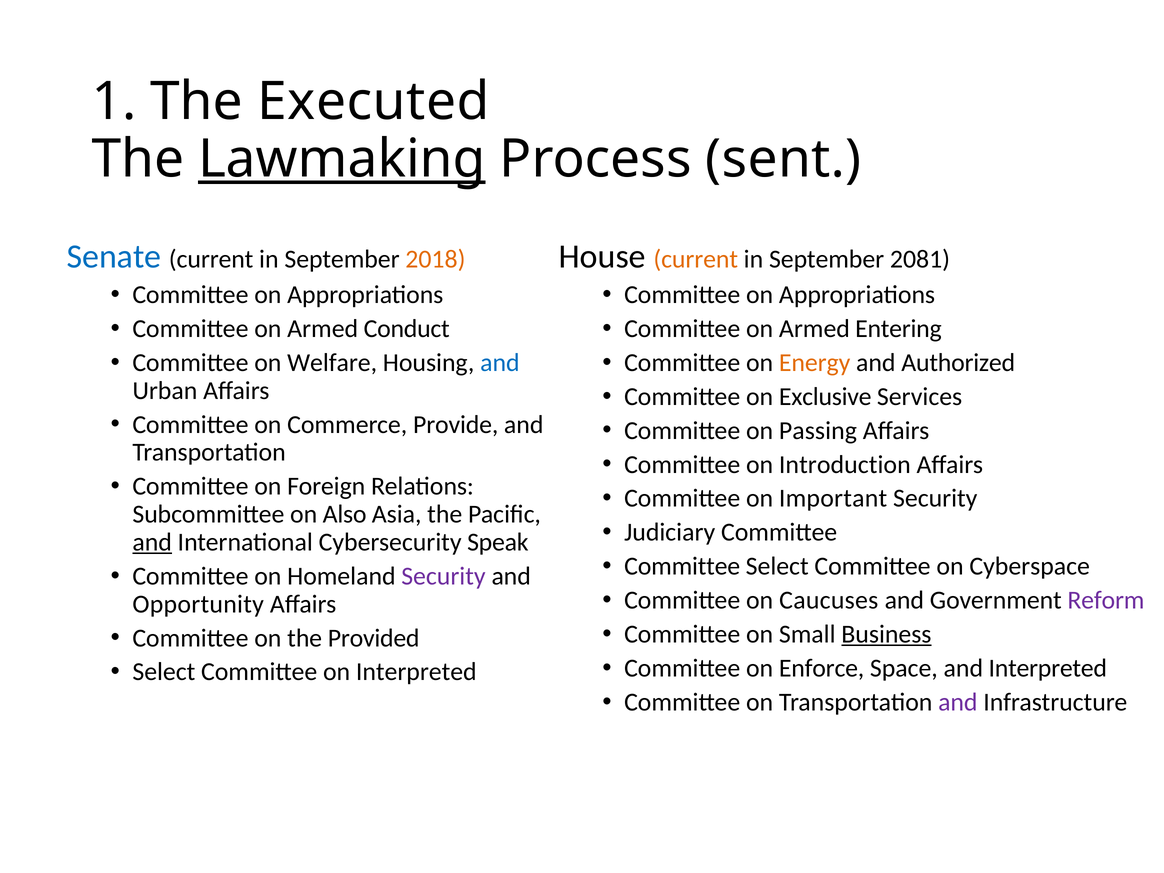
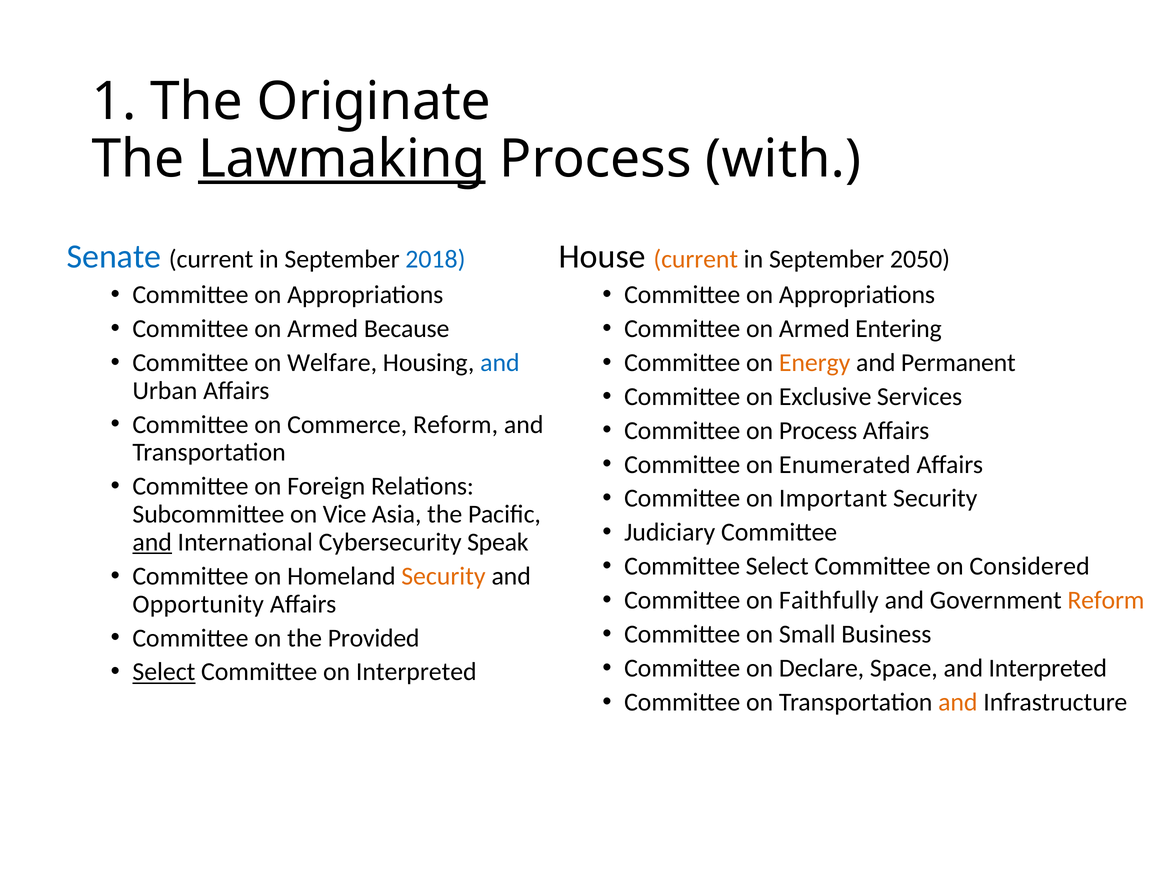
Executed: Executed -> Originate
sent: sent -> with
2018 colour: orange -> blue
2081: 2081 -> 2050
Conduct: Conduct -> Because
Authorized: Authorized -> Permanent
Commerce Provide: Provide -> Reform
on Passing: Passing -> Process
Introduction: Introduction -> Enumerated
Also: Also -> Vice
Cyberspace: Cyberspace -> Considered
Security at (443, 576) colour: purple -> orange
Caucuses: Caucuses -> Faithfully
Reform at (1106, 600) colour: purple -> orange
Business underline: present -> none
Enforce: Enforce -> Declare
Select at (164, 672) underline: none -> present
and at (958, 702) colour: purple -> orange
